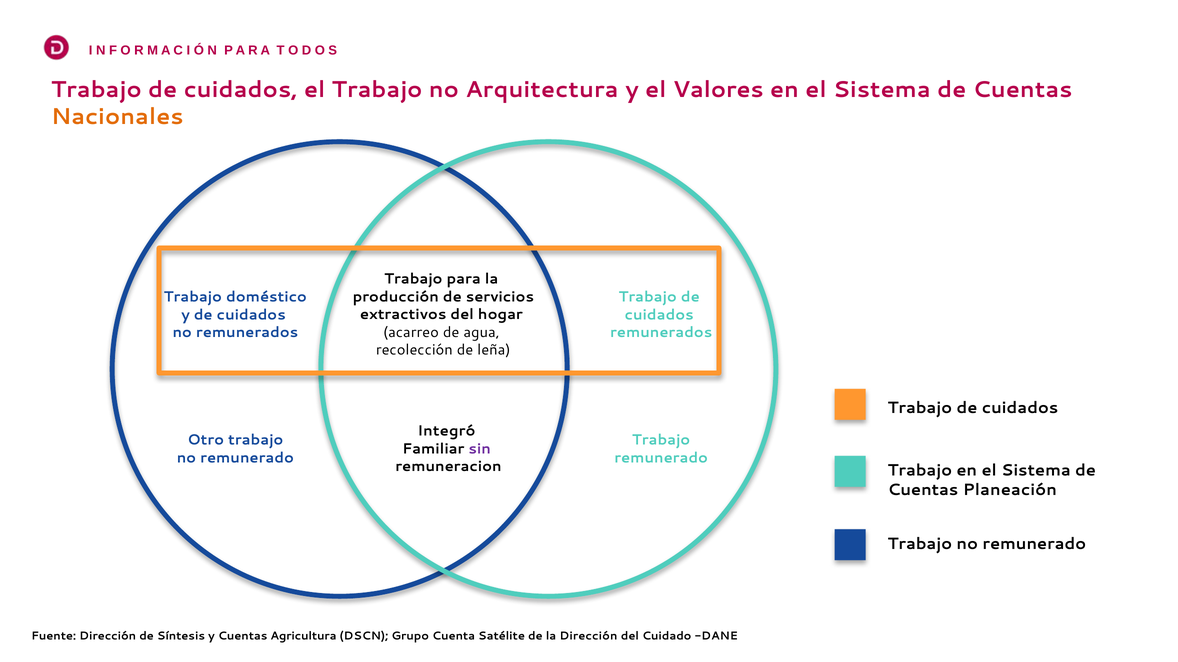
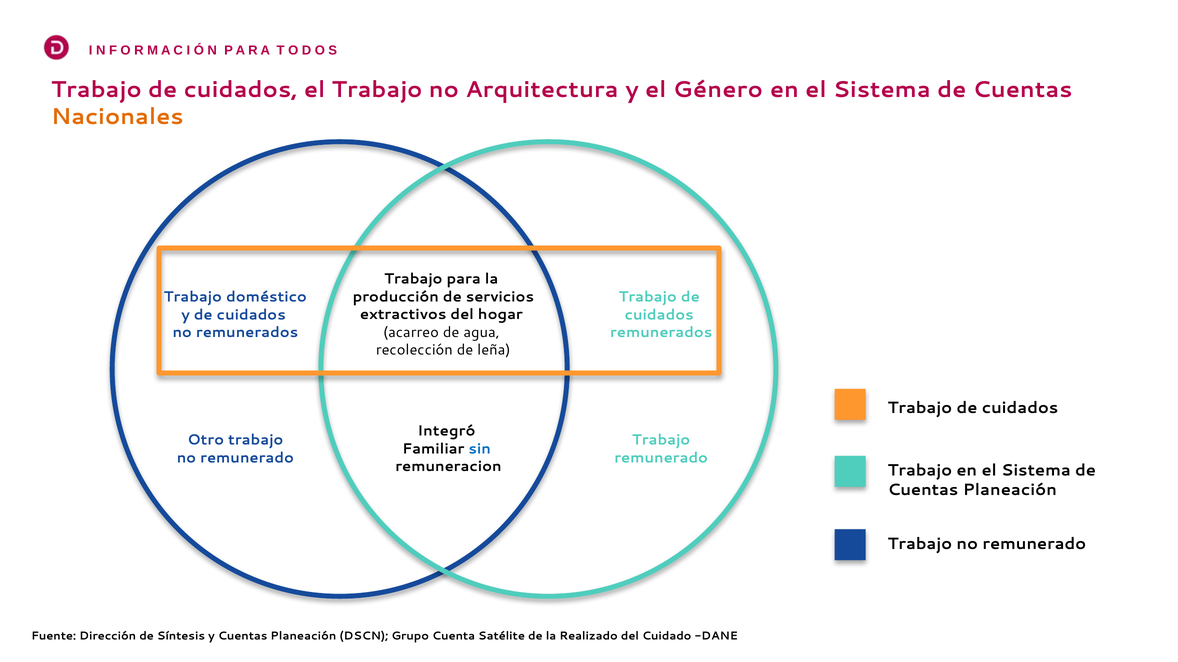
Valores: Valores -> Género
sin colour: purple -> blue
y Cuentas Agricultura: Agricultura -> Planeación
la Dirección: Dirección -> Realizado
